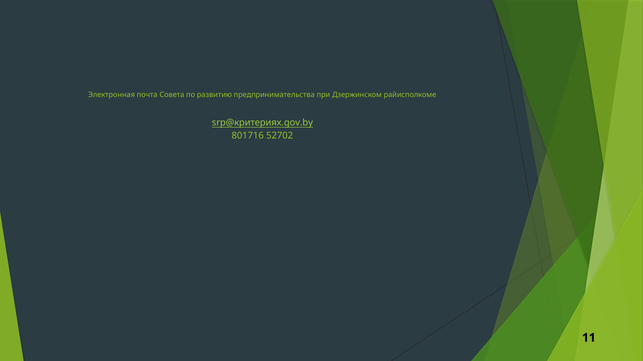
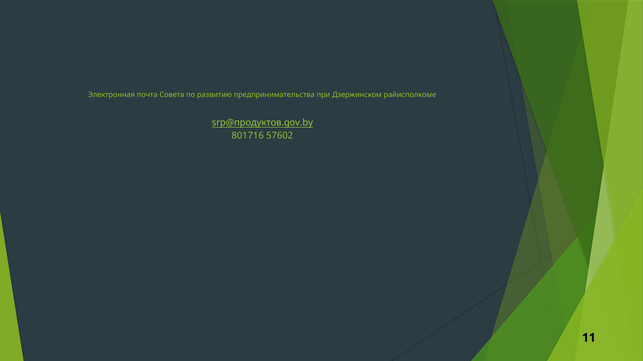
srp@критериях.gov.by: srp@критериях.gov.by -> srp@продуктов.gov.by
52702: 52702 -> 57602
